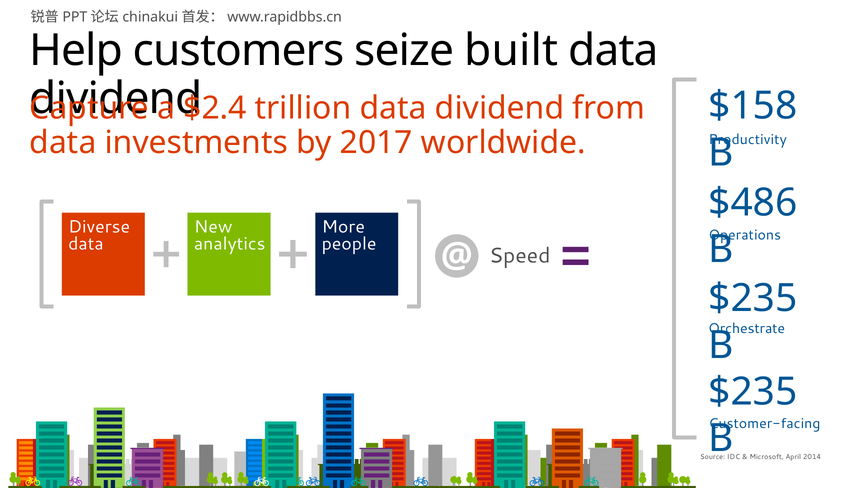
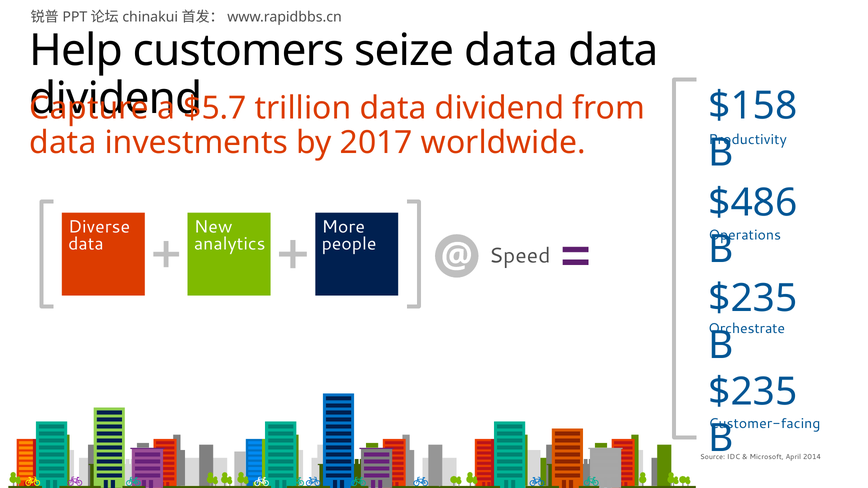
seize built: built -> data
$2.4: $2.4 -> $5.7
